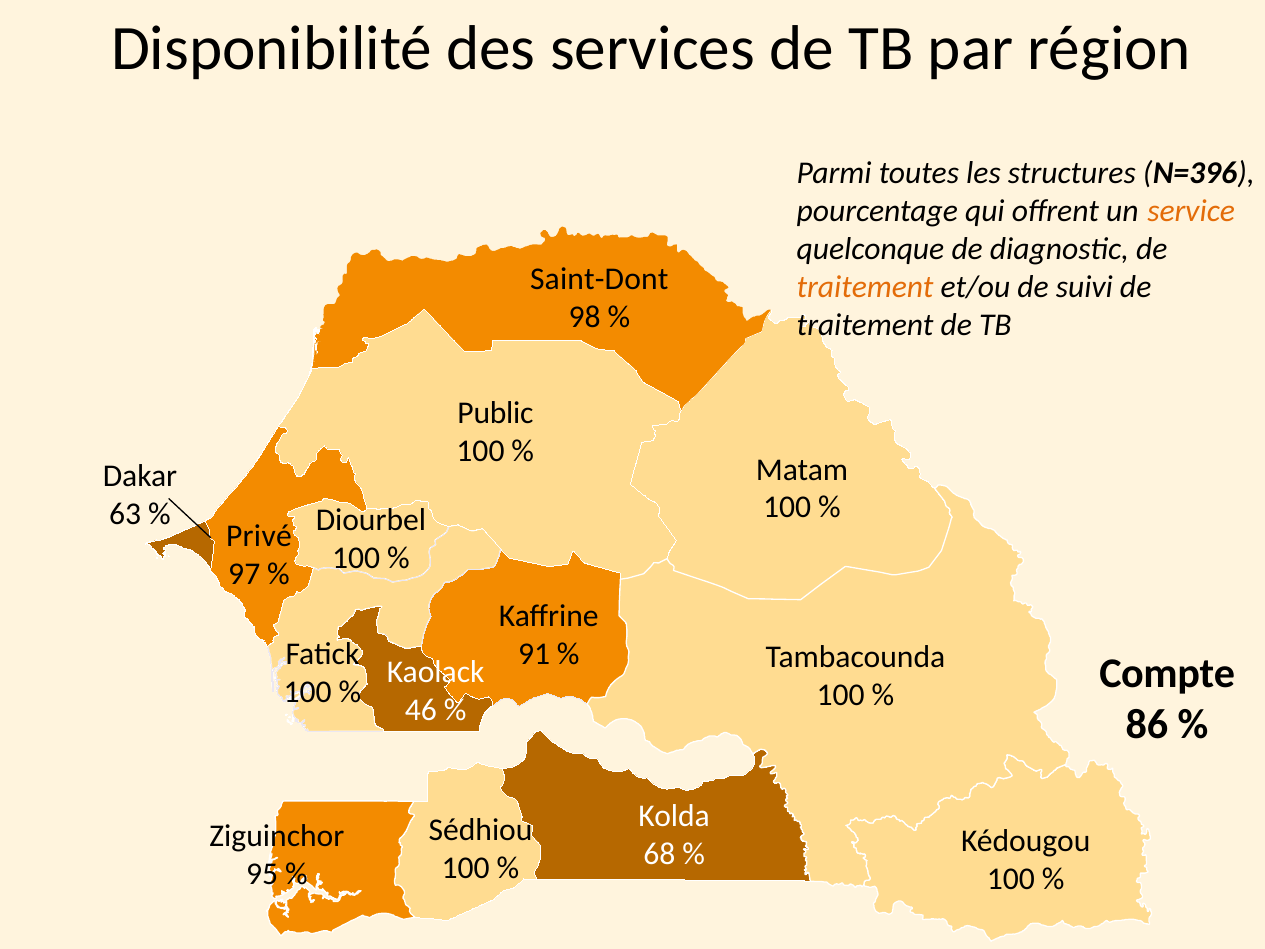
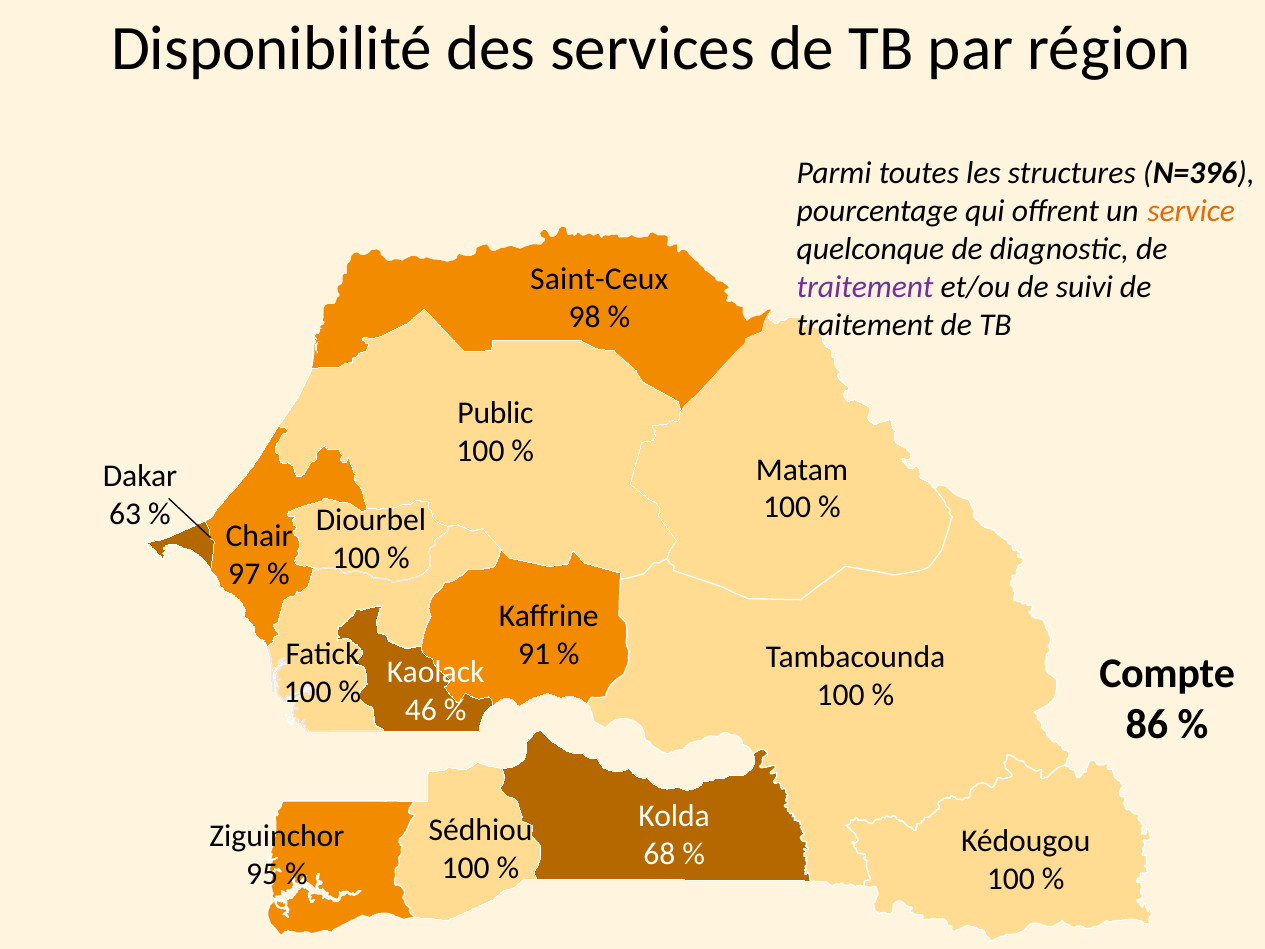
Saint-Dont: Saint-Dont -> Saint-Ceux
traitement at (865, 287) colour: orange -> purple
Privé: Privé -> Chair
